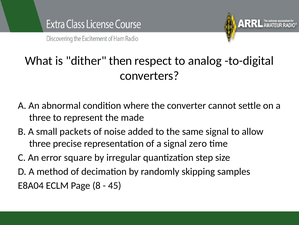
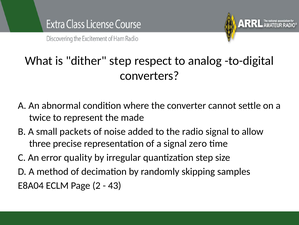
dither then: then -> step
three at (40, 117): three -> twice
same: same -> radio
square: square -> quality
8: 8 -> 2
45: 45 -> 43
